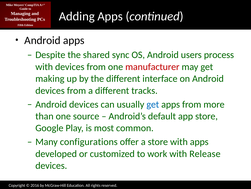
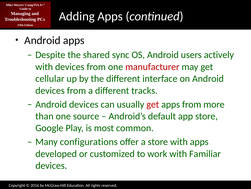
process: process -> actively
making: making -> cellular
get at (153, 104) colour: blue -> red
Release: Release -> Familiar
